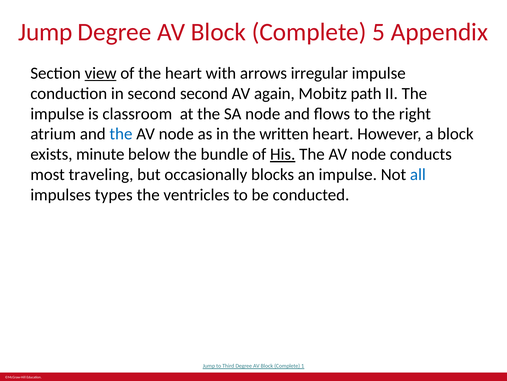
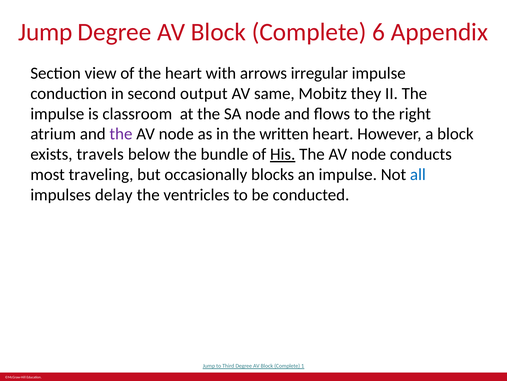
5: 5 -> 6
view underline: present -> none
second second: second -> output
again: again -> same
path: path -> they
the at (121, 134) colour: blue -> purple
minute: minute -> travels
types: types -> delay
